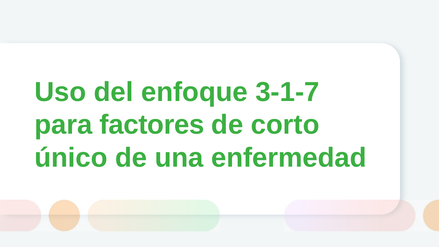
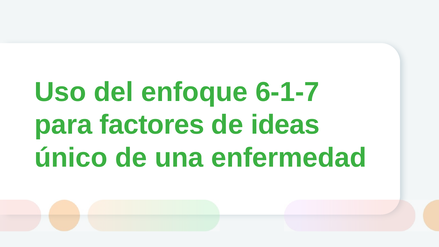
3-1-7: 3-1-7 -> 6-1-7
corto: corto -> ideas
